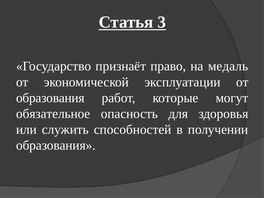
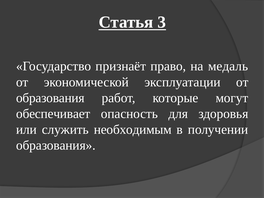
обязательное: обязательное -> обеспечивает
способностей: способностей -> необходимым
